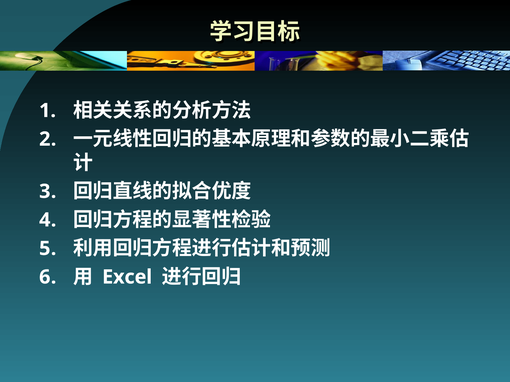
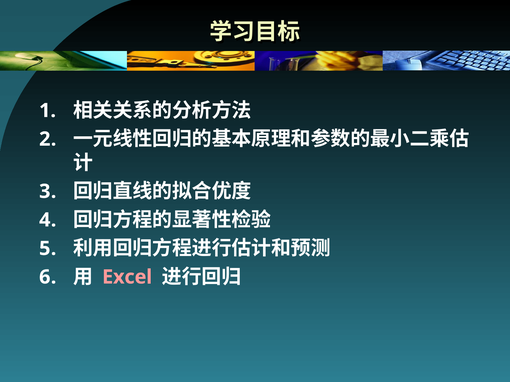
Excel colour: white -> pink
